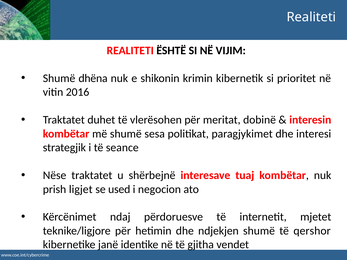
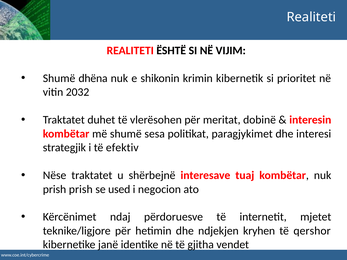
2016: 2016 -> 2032
seance: seance -> efektiv
prish ligjet: ligjet -> prish
ndjekjen shumë: shumë -> kryhen
